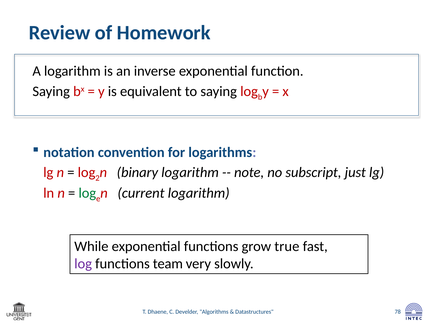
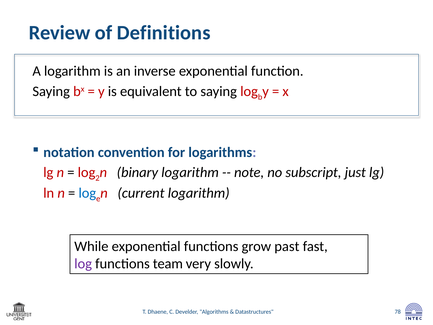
Homework: Homework -> Definitions
log at (87, 193) colour: green -> blue
true: true -> past
